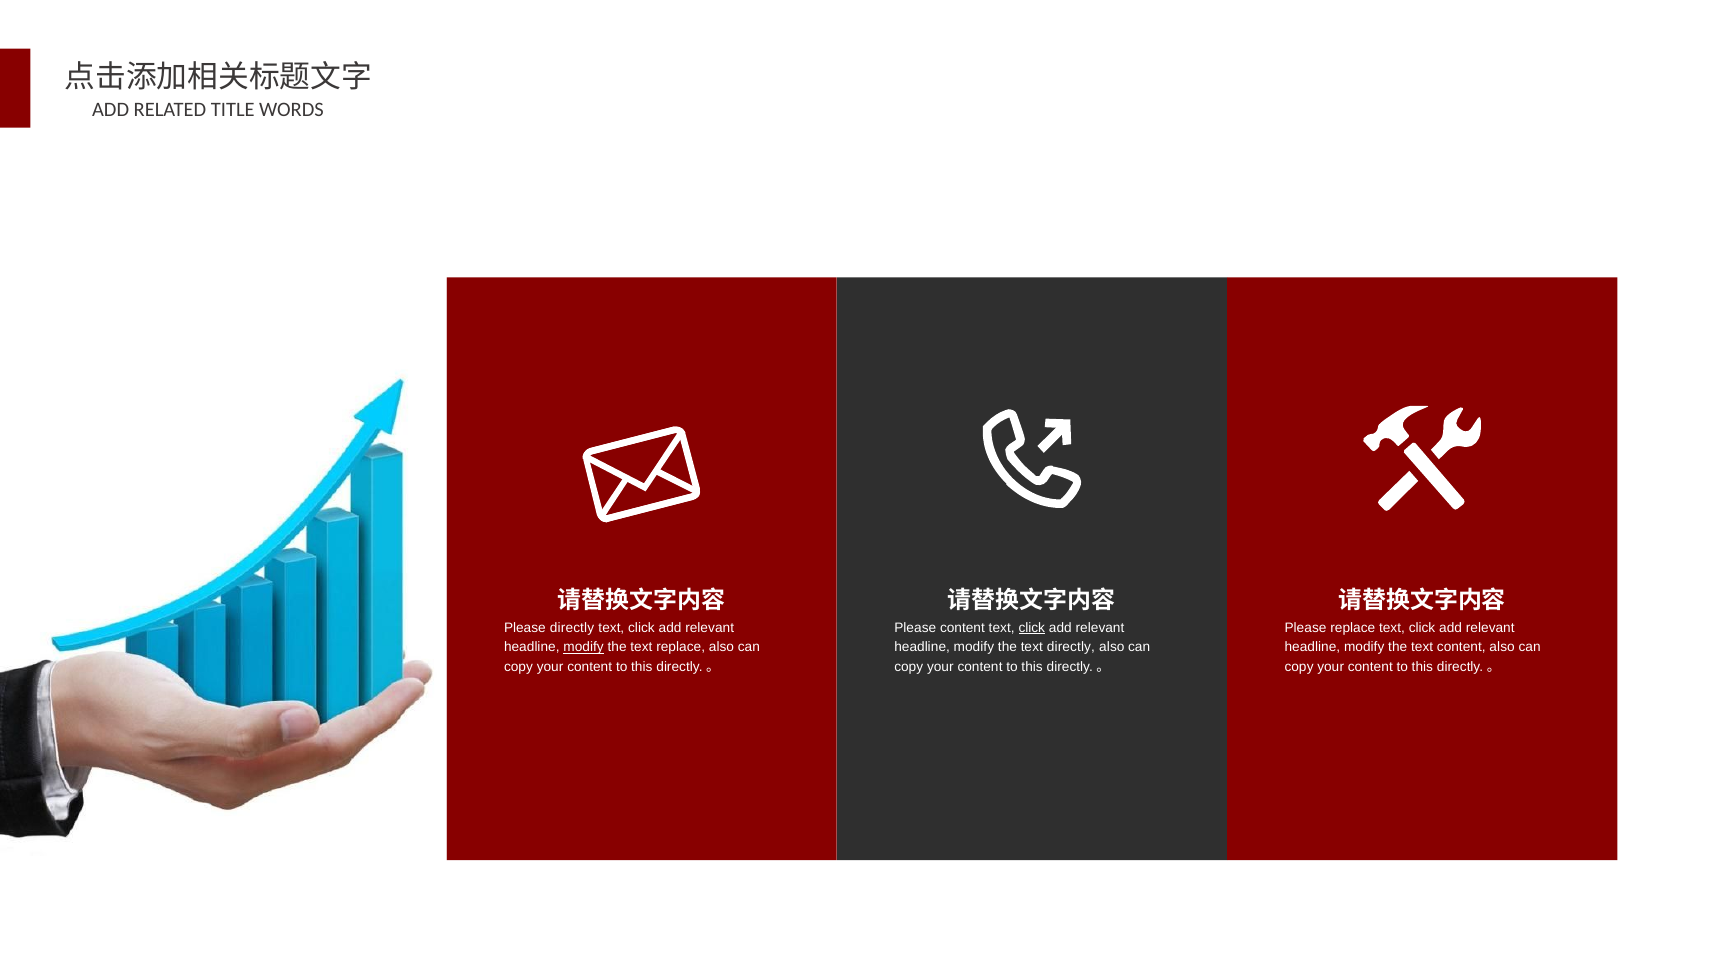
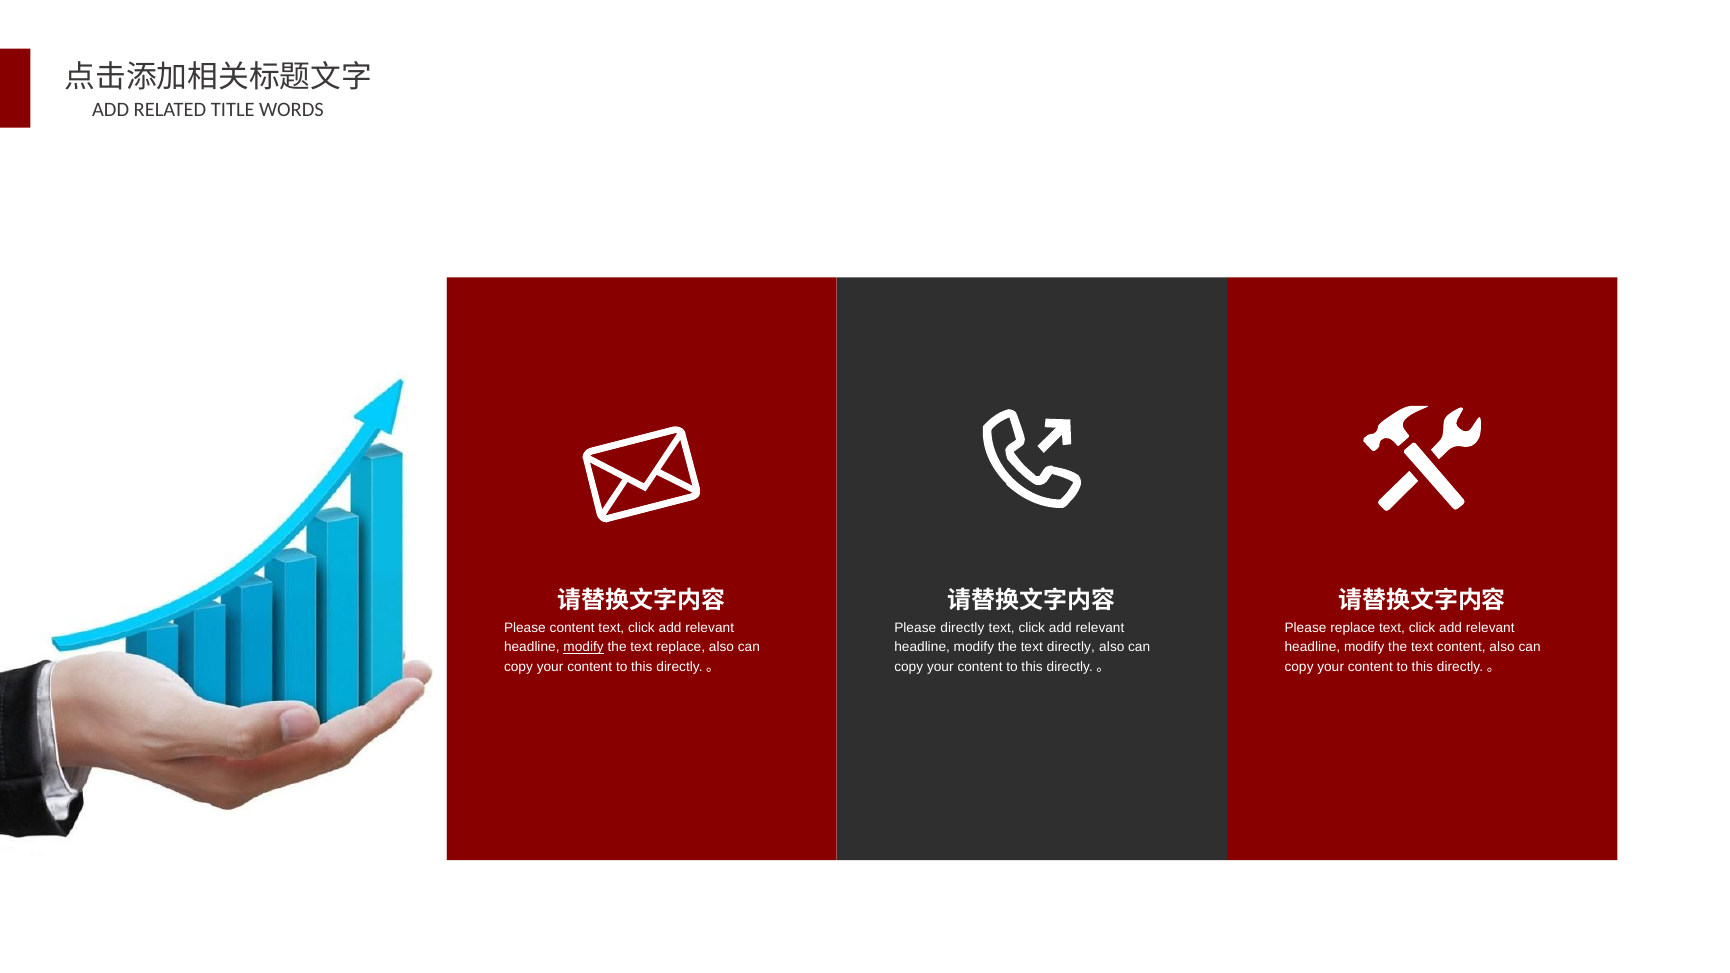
Please directly: directly -> content
Please content: content -> directly
click at (1032, 628) underline: present -> none
